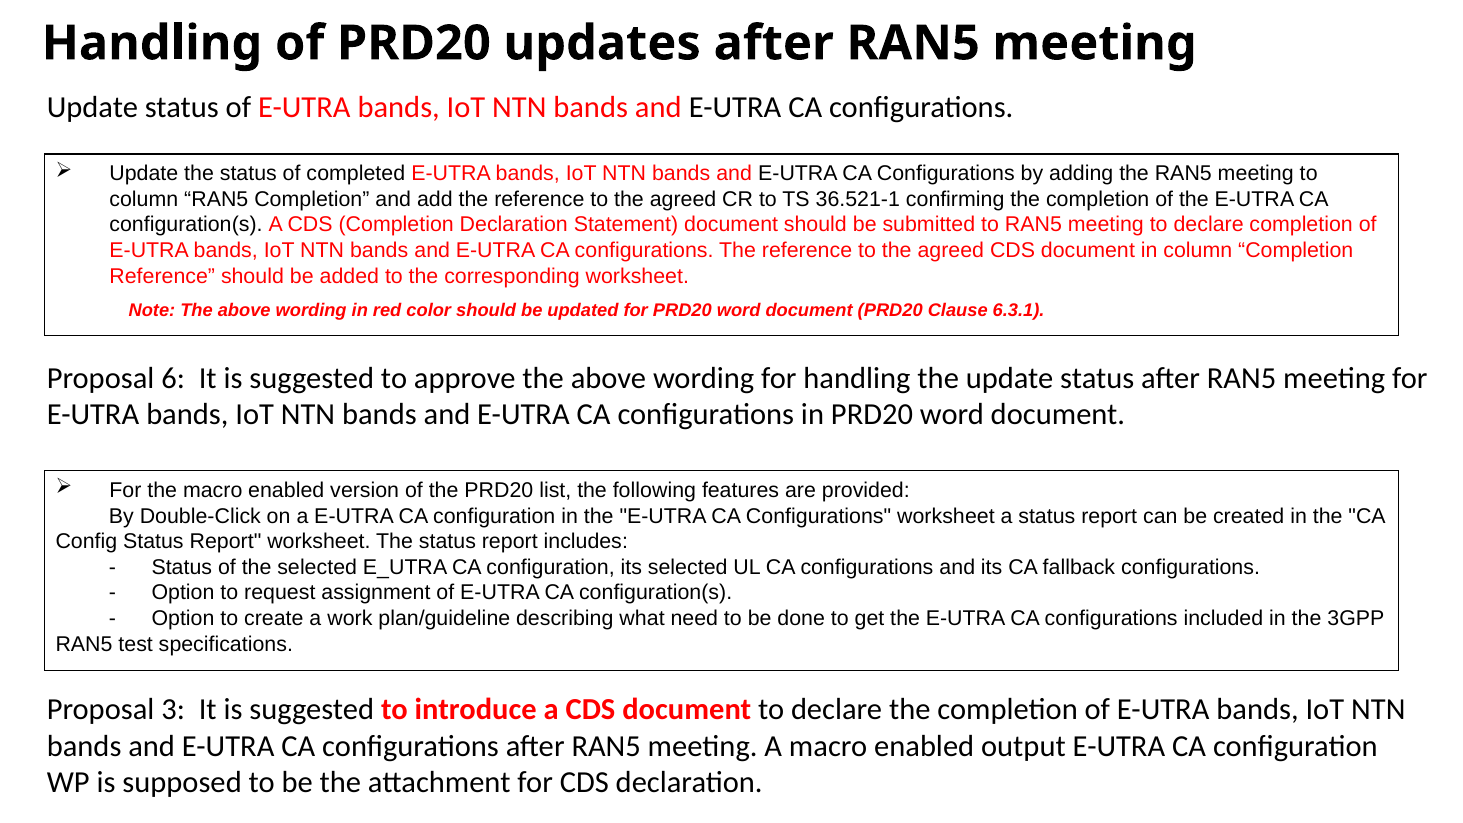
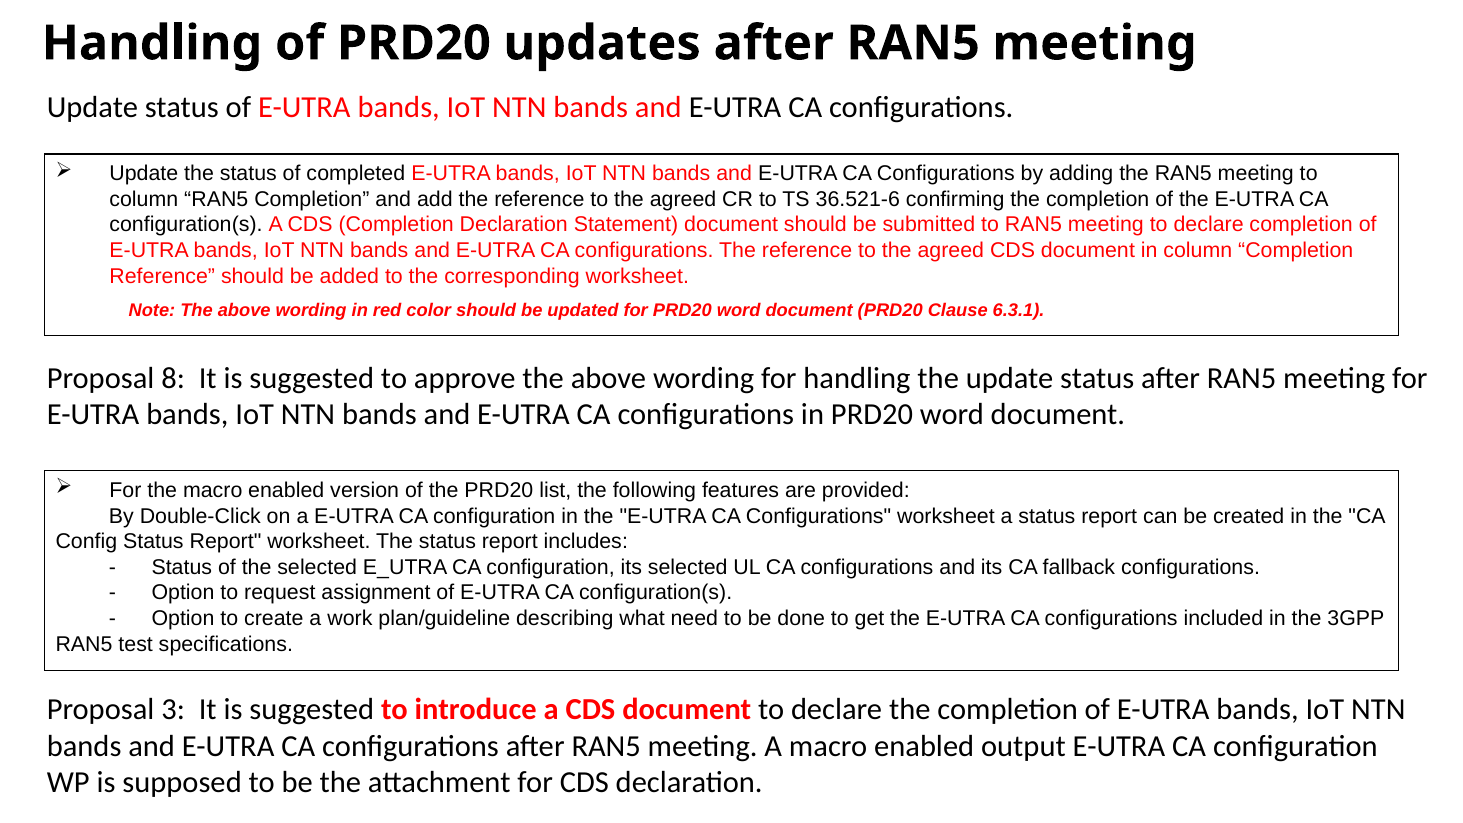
36.521-1: 36.521-1 -> 36.521-6
6: 6 -> 8
